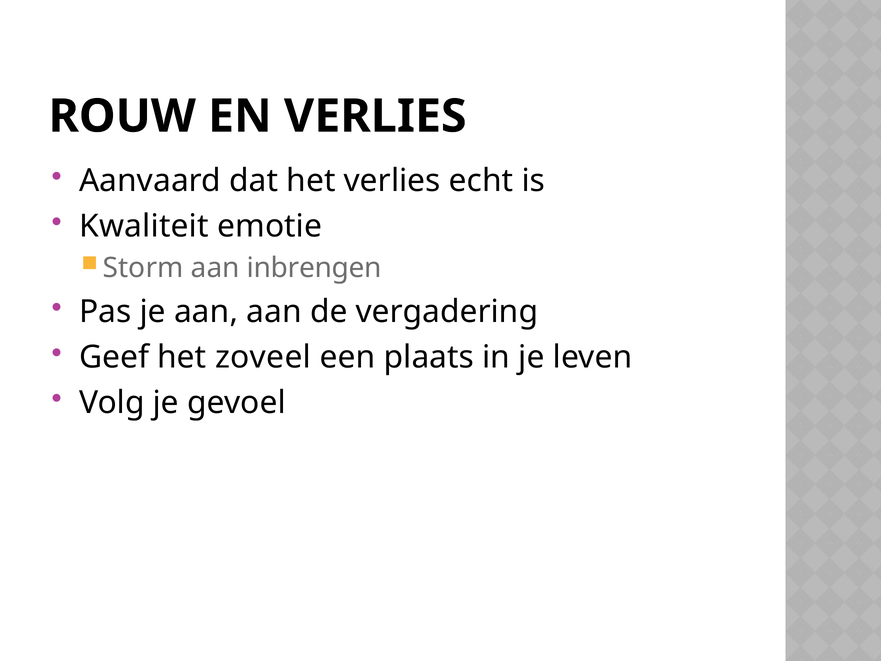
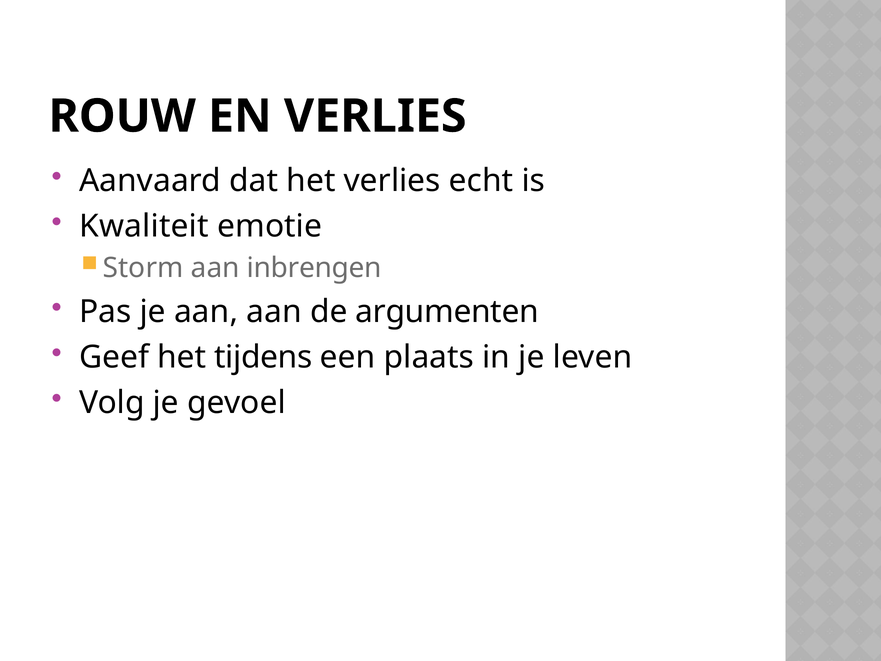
vergadering: vergadering -> argumenten
zoveel: zoveel -> tijdens
